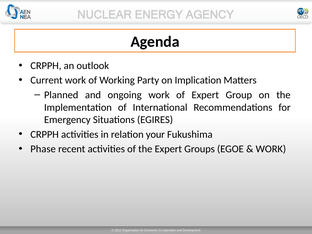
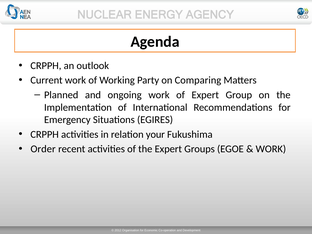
Implication: Implication -> Comparing
Phase: Phase -> Order
